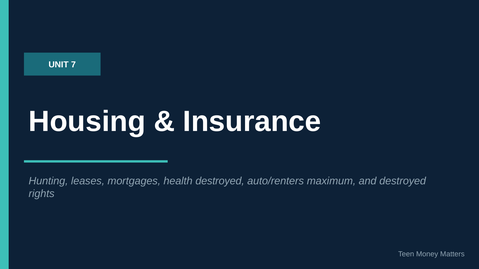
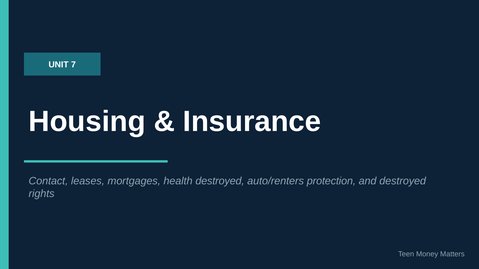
Hunting: Hunting -> Contact
maximum: maximum -> protection
